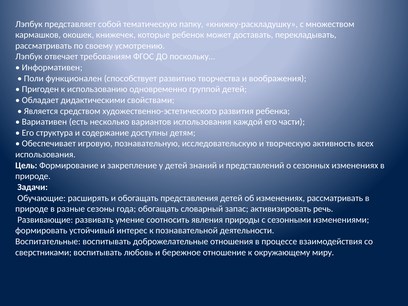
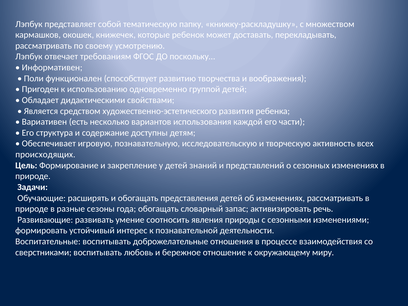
использования at (45, 155): использования -> происходящих
